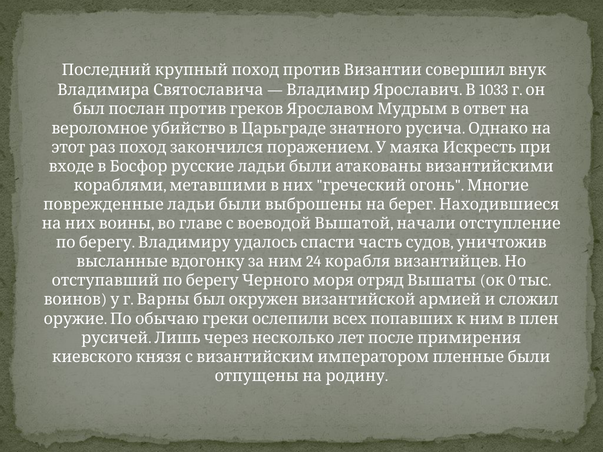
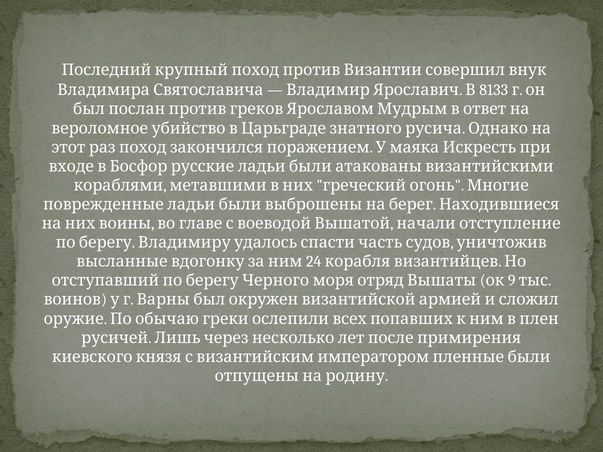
1033: 1033 -> 8133
0: 0 -> 9
